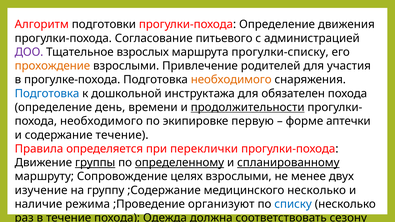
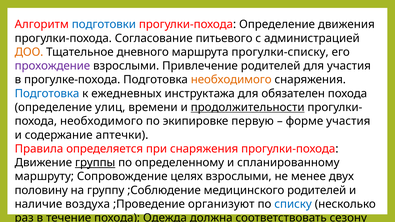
подготовки colour: black -> blue
ДОО colour: purple -> orange
взрослых: взрослых -> дневного
прохождение colour: orange -> purple
дошкольной: дошкольной -> ежедневных
определение день: день -> улиц
форме аптечки: аптечки -> участия
содержание течение: течение -> аптечки
при переклички: переклички -> снаряжения
определенному underline: present -> none
спланированному underline: present -> none
изучение: изучение -> половину
;Содержание: ;Содержание -> ;Соблюдение
медицинского несколько: несколько -> родителей
наличие режима: режима -> воздуха
